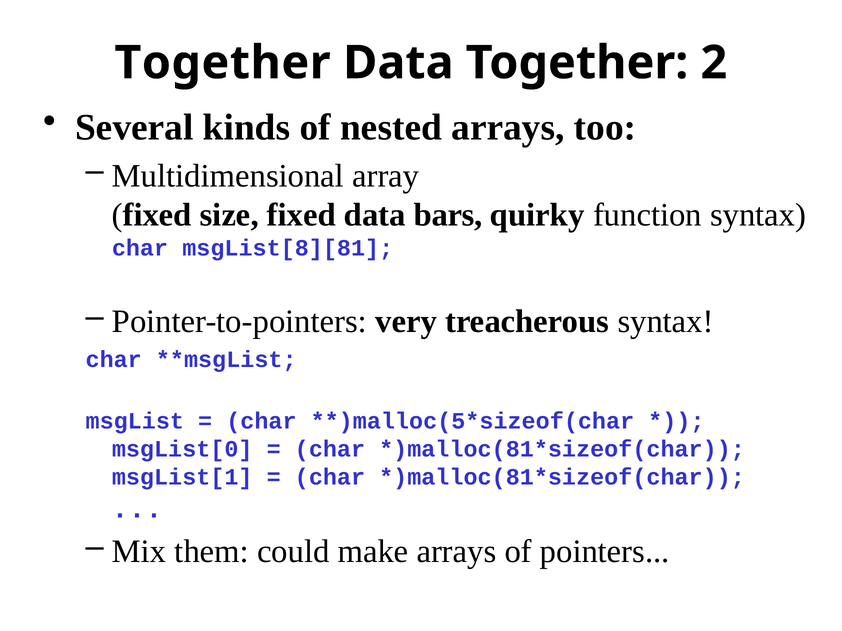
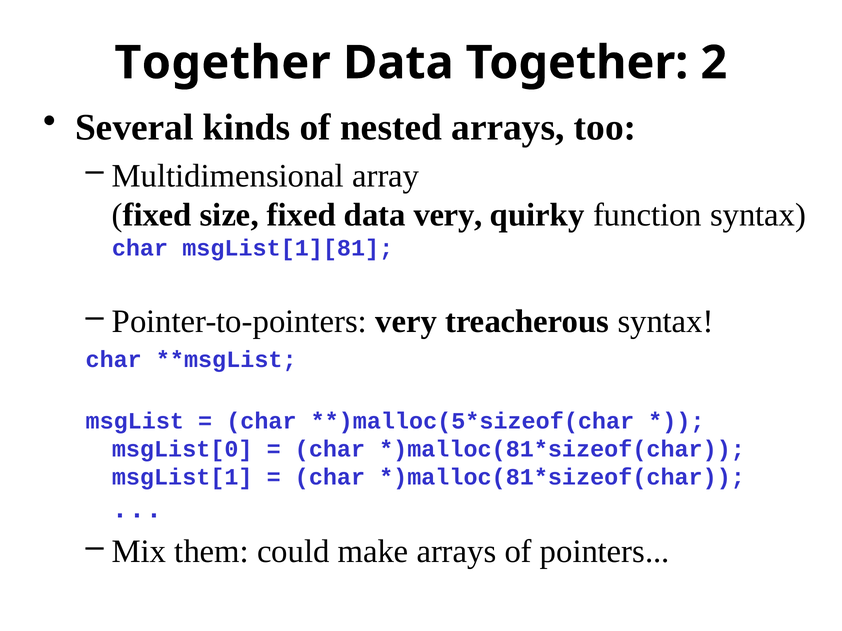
data bars: bars -> very
msgList[8][81: msgList[8][81 -> msgList[1][81
